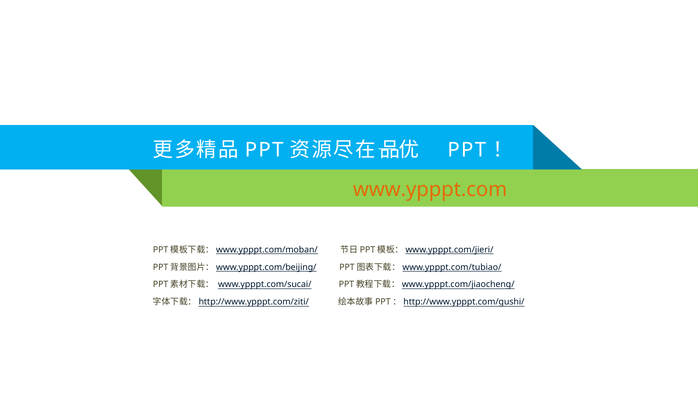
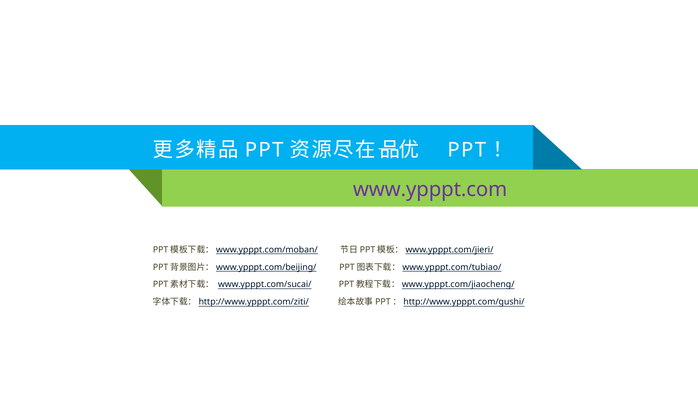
www.ypppt.com colour: orange -> purple
